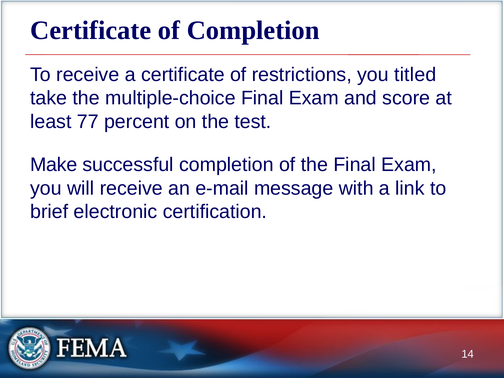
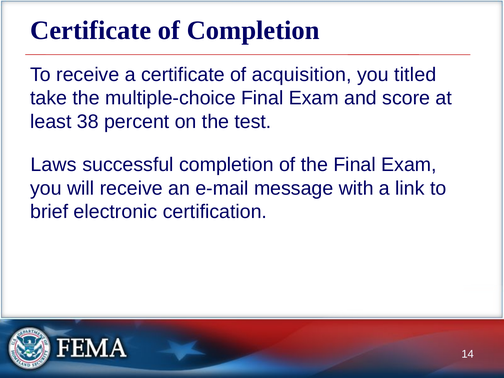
restrictions: restrictions -> acquisition
77: 77 -> 38
Make: Make -> Laws
